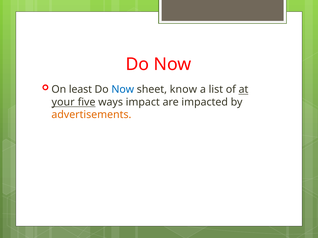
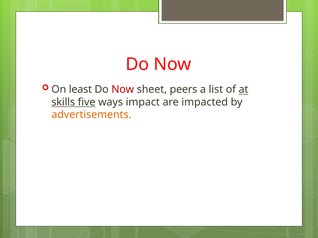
Now at (123, 90) colour: blue -> red
know: know -> peers
your: your -> skills
